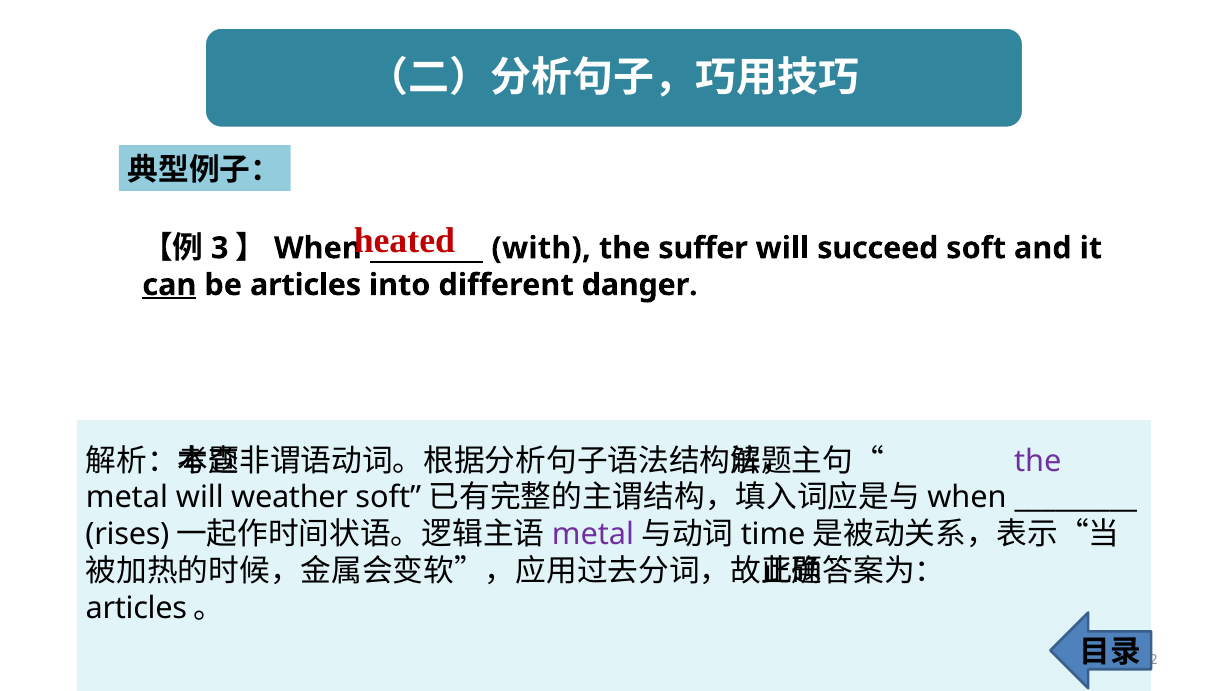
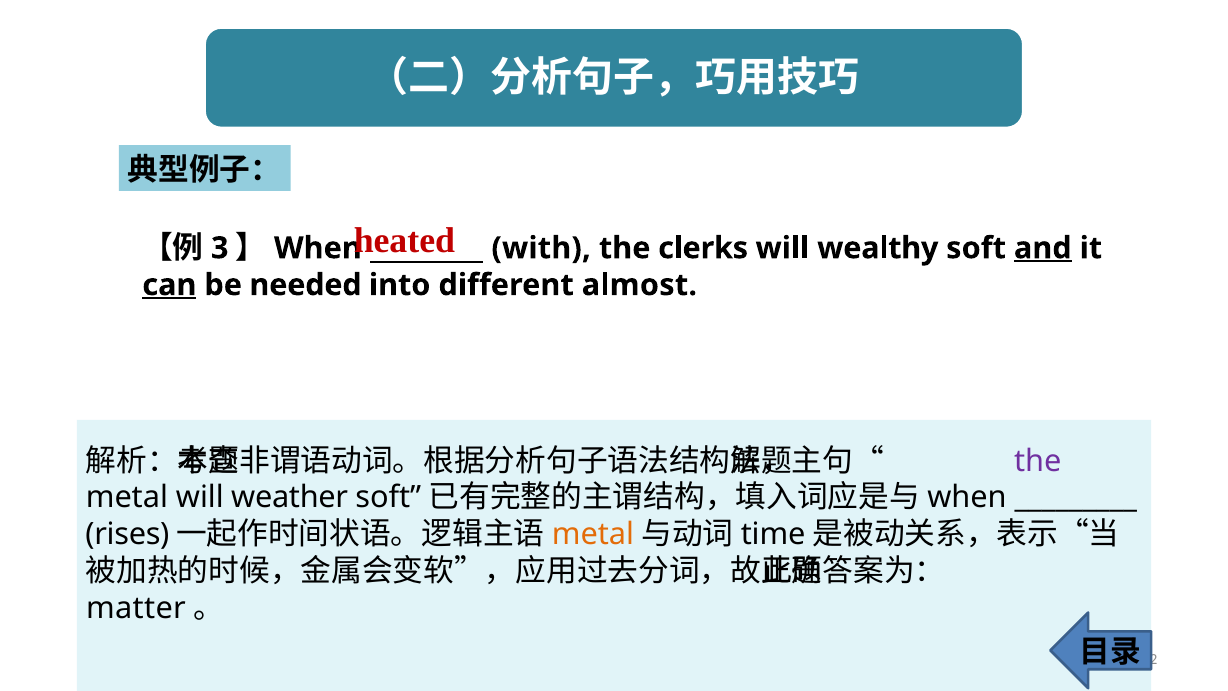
suffer: suffer -> clerks
succeed: succeed -> wealthy
and underline: none -> present
be articles: articles -> needed
danger: danger -> almost
metal at (593, 534) colour: purple -> orange
articles at (136, 608): articles -> matter
